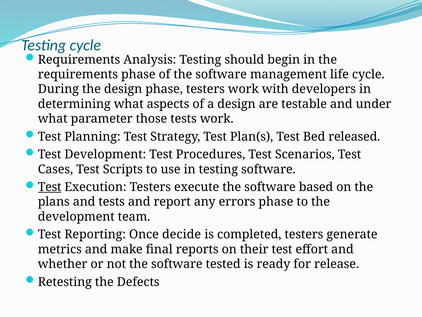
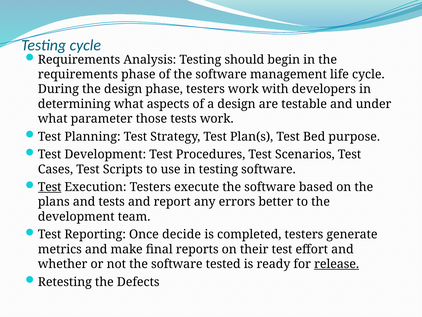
released: released -> purpose
errors phase: phase -> better
release underline: none -> present
